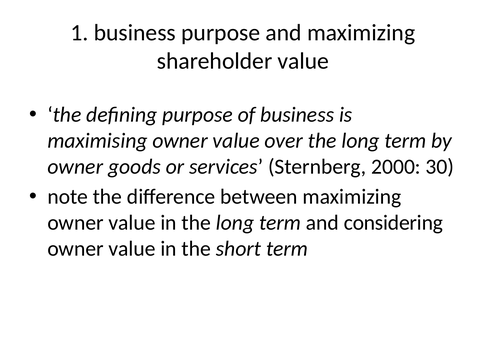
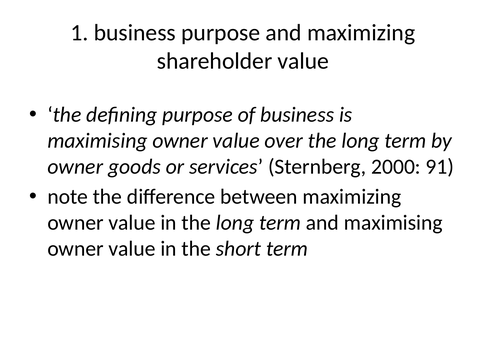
30: 30 -> 91
and considering: considering -> maximising
